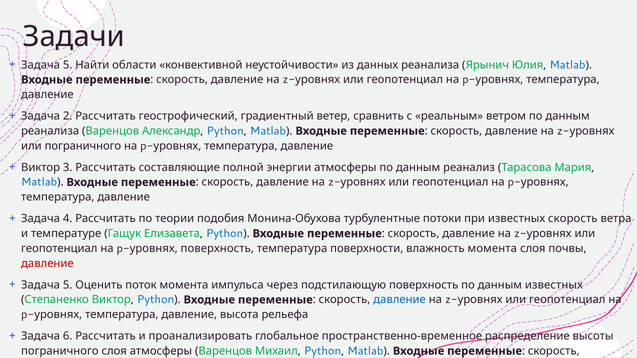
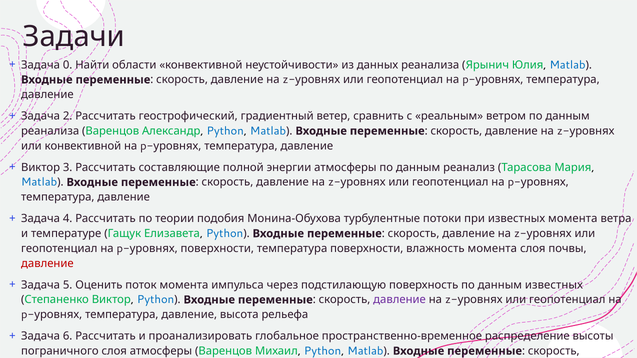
5 at (68, 65): 5 -> 0
или пограничного: пограничного -> конвективной
известных скорость: скорость -> момента
p-уровнях поверхность: поверхность -> поверхности
давление at (400, 300) colour: blue -> purple
